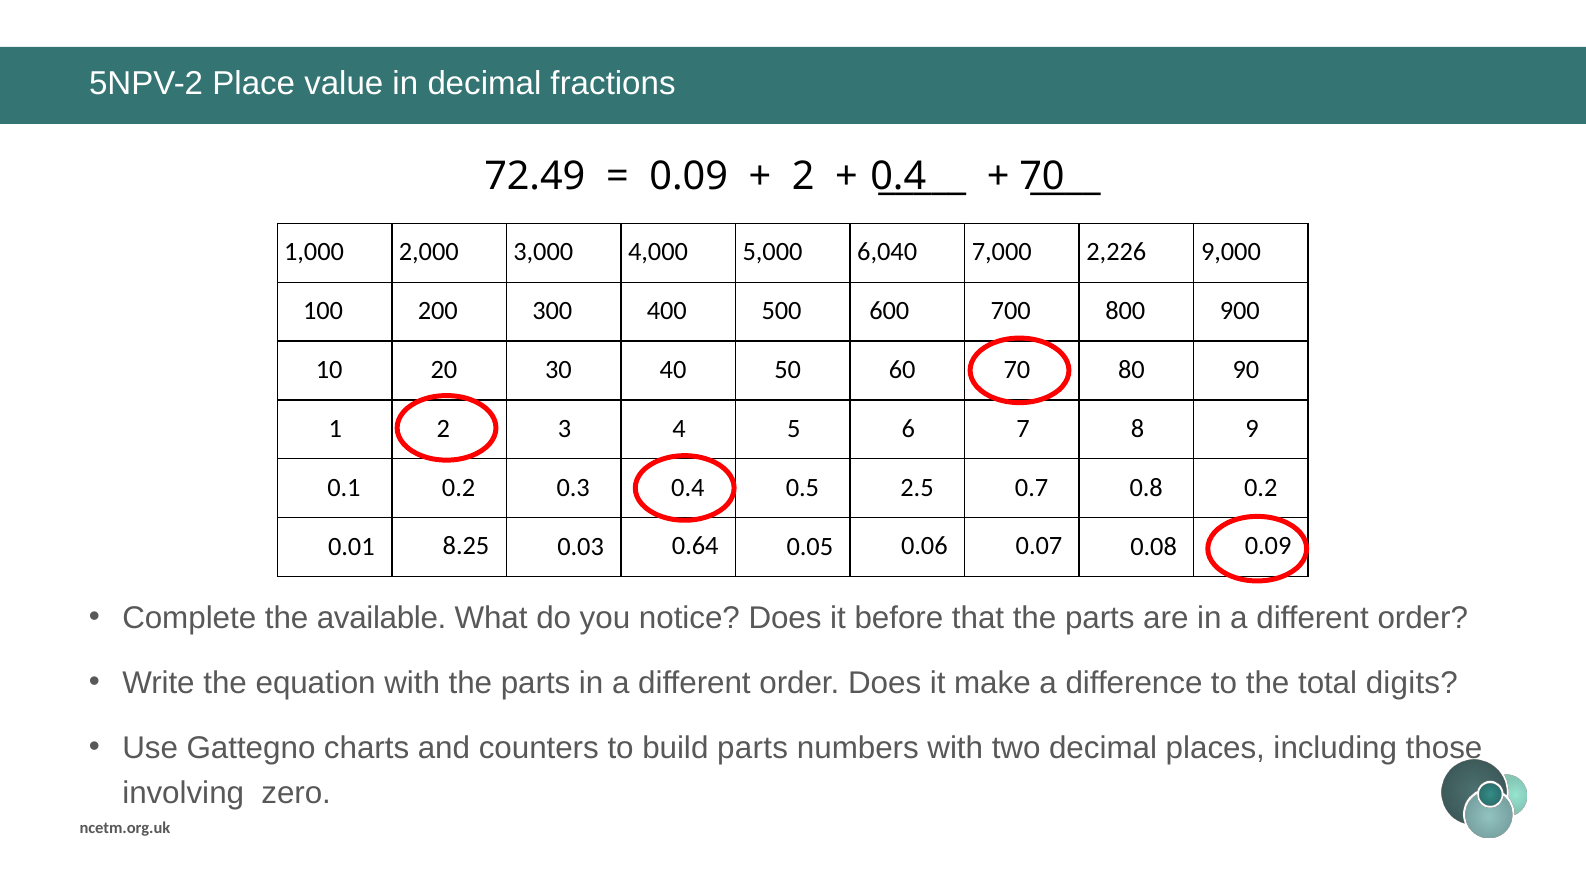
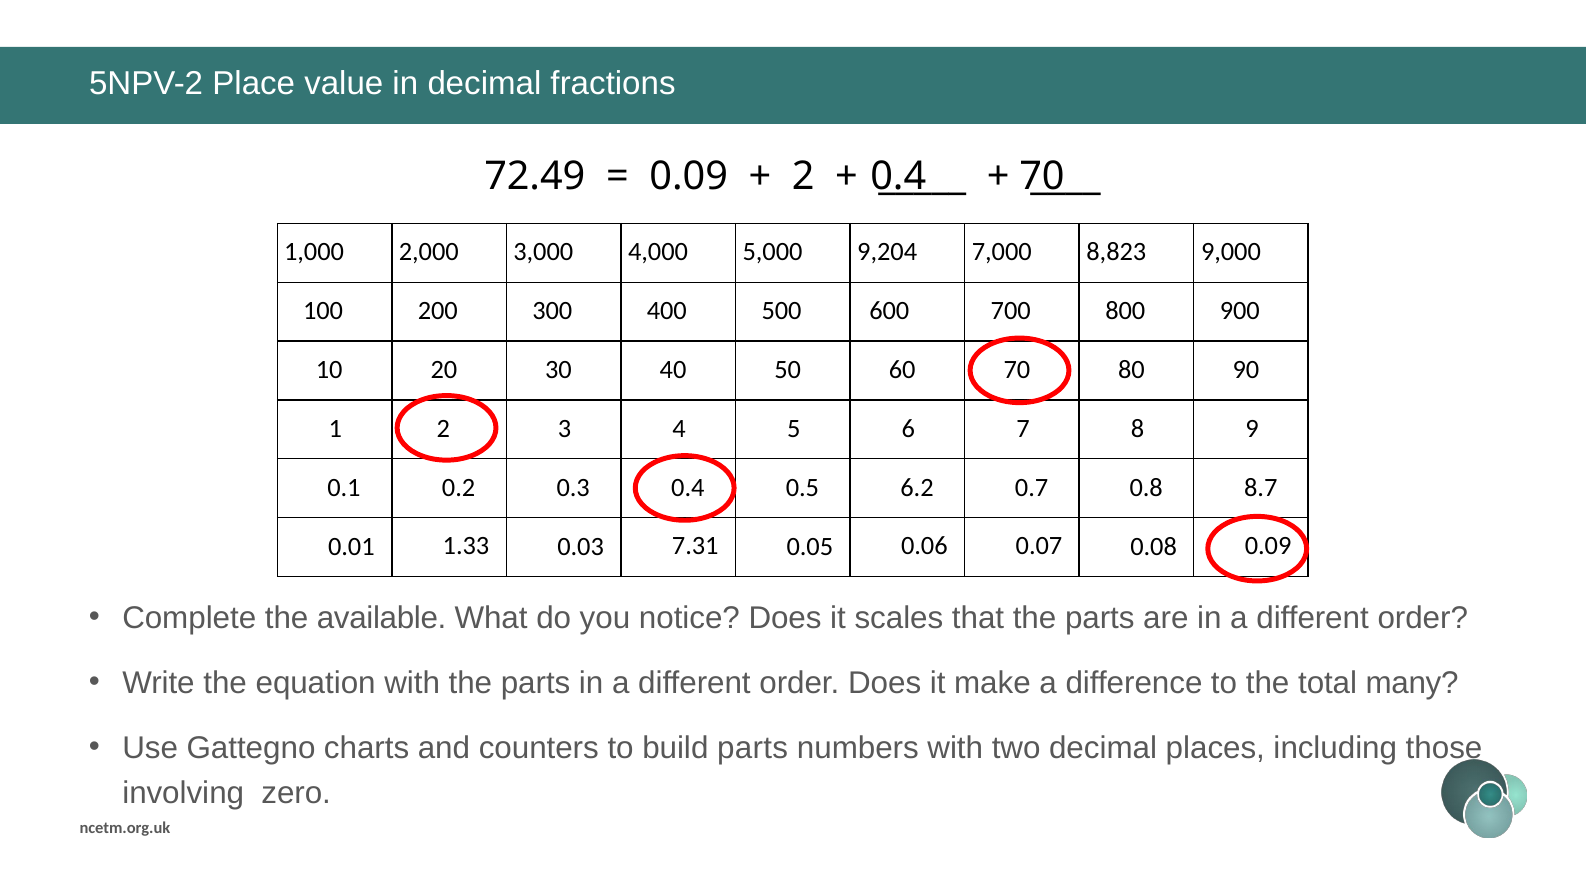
6,040: 6,040 -> 9,204
2,226: 2,226 -> 8,823
2.5: 2.5 -> 6.2
0.2 at (1261, 487): 0.2 -> 8.7
8.25: 8.25 -> 1.33
0.64: 0.64 -> 7.31
before: before -> scales
digits: digits -> many
